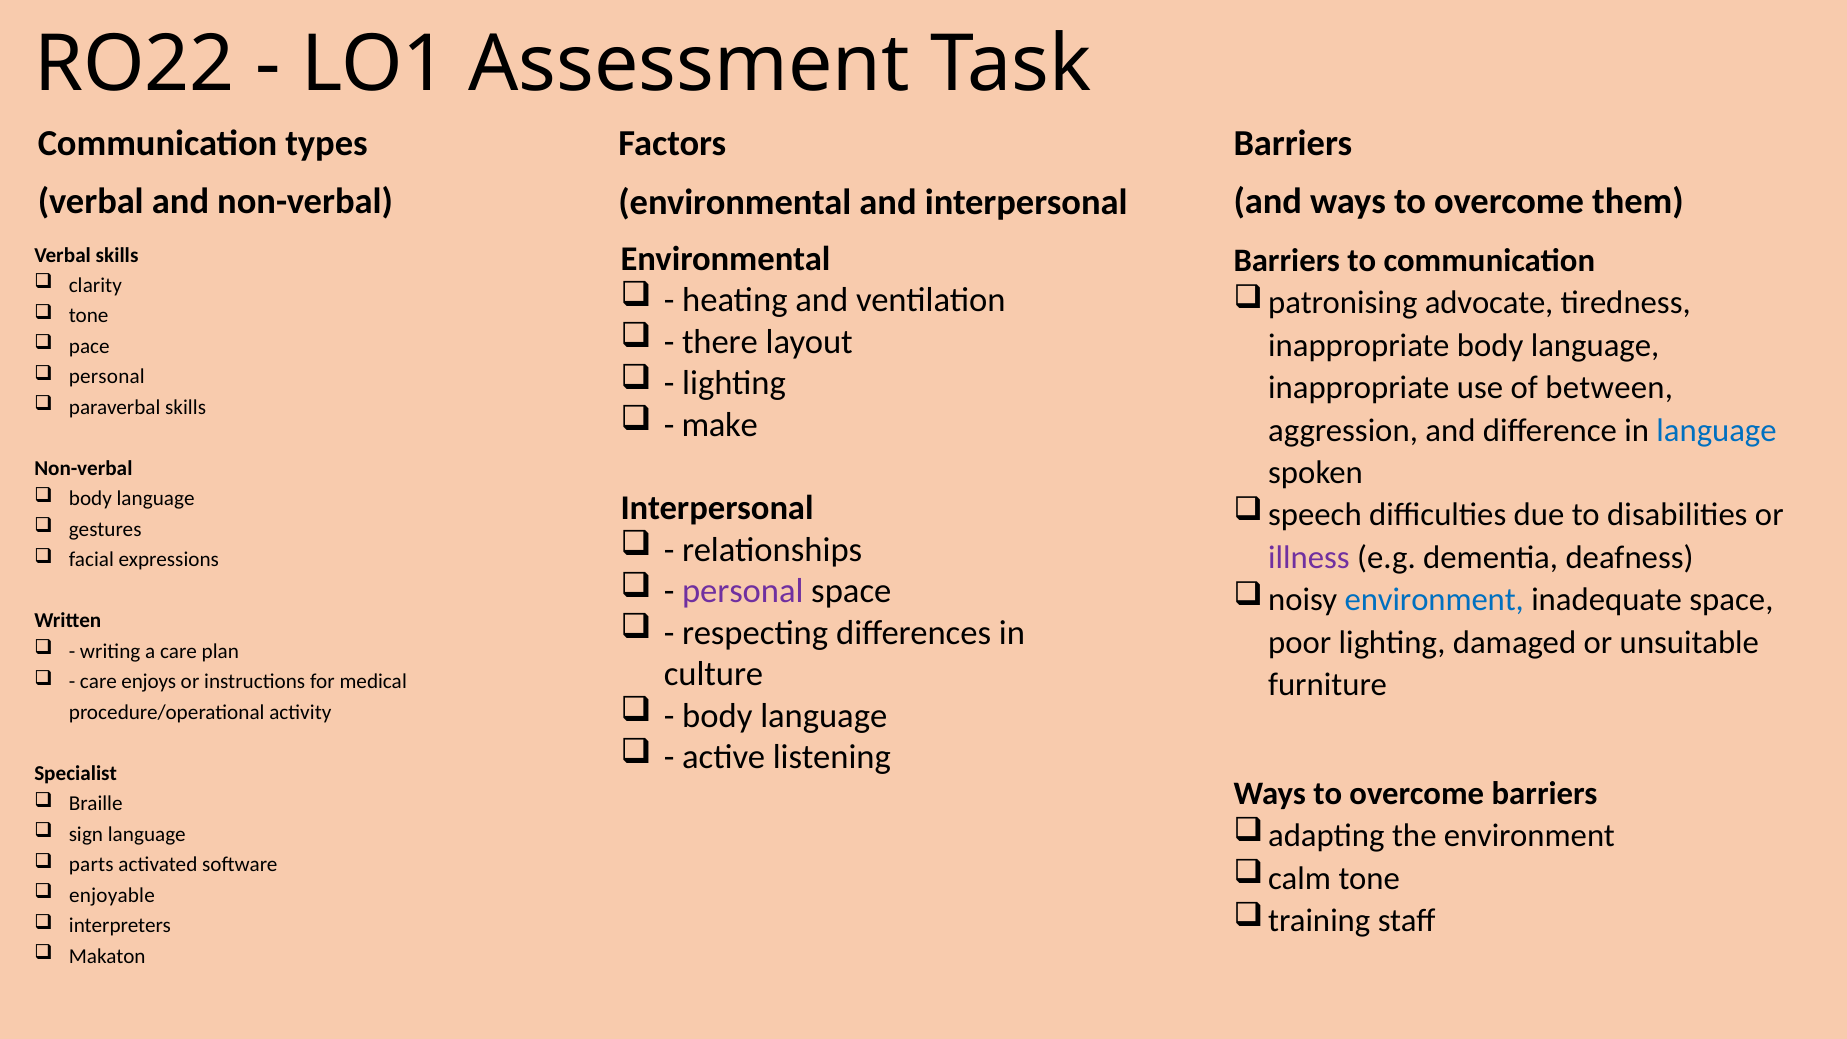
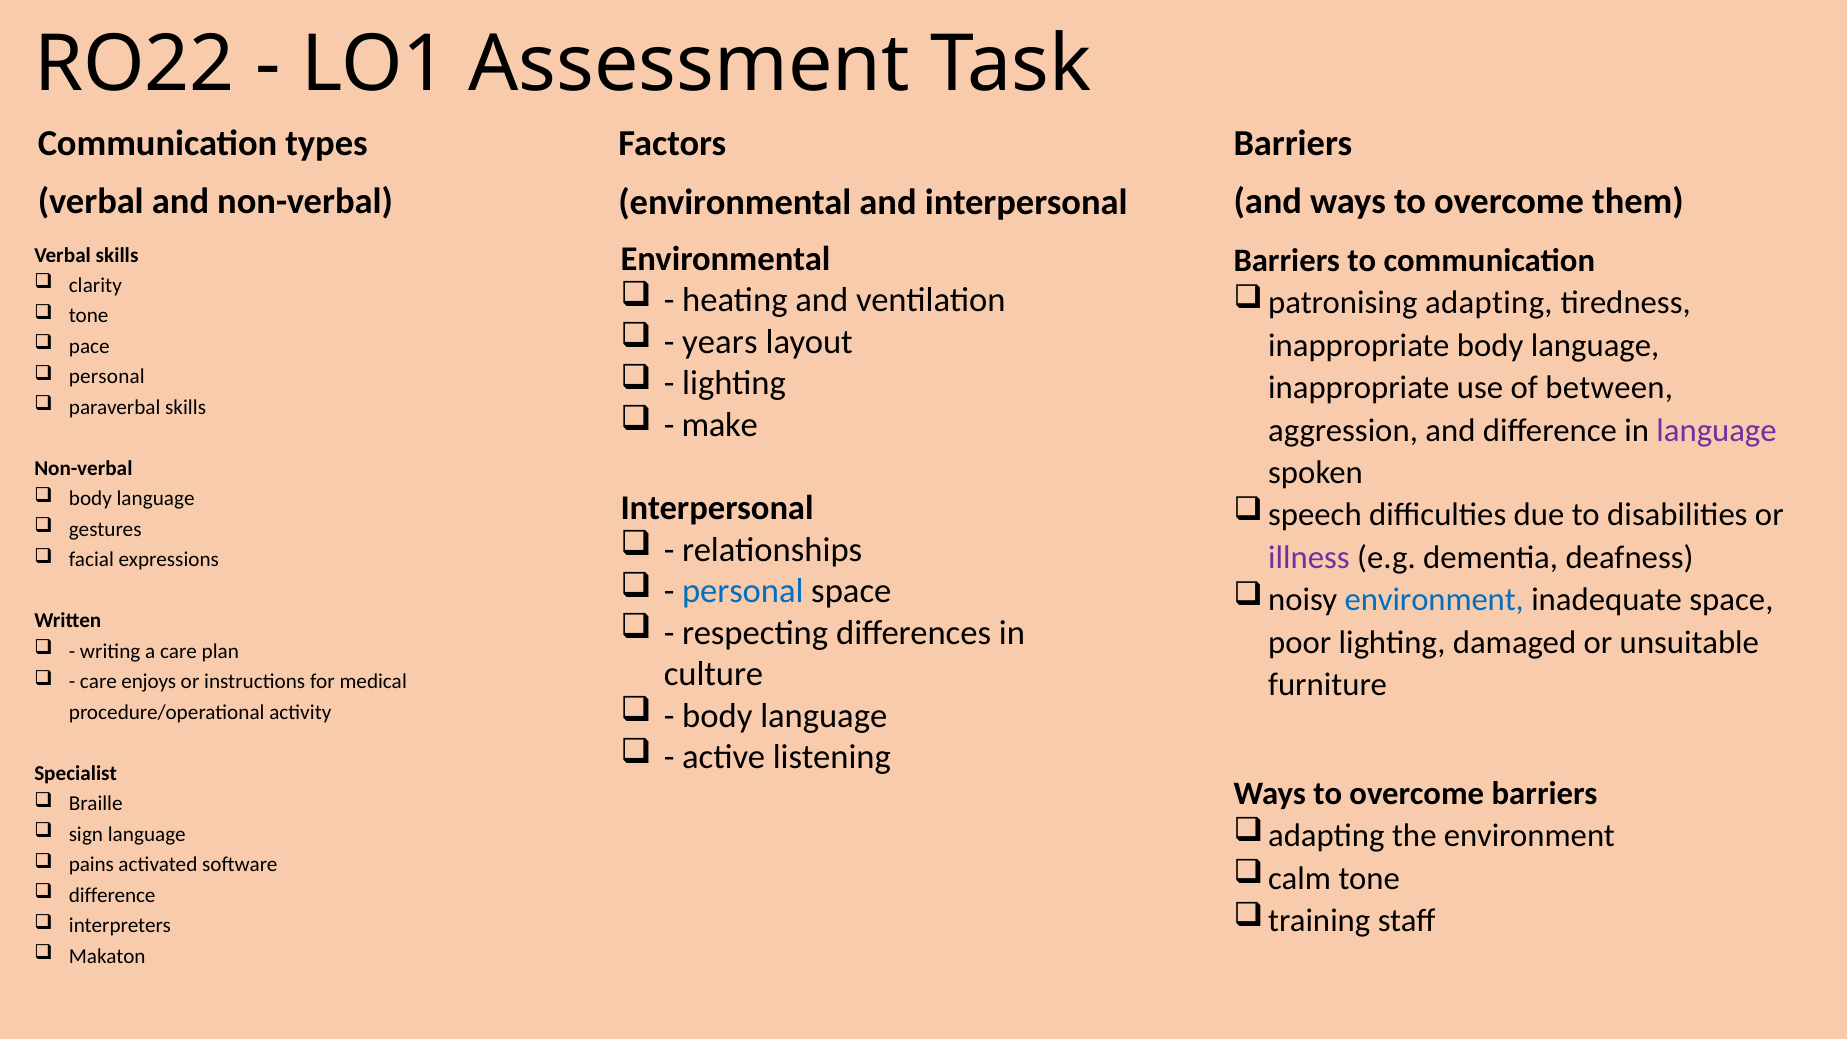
patronising advocate: advocate -> adapting
there: there -> years
language at (1717, 430) colour: blue -> purple
personal at (743, 591) colour: purple -> blue
parts: parts -> pains
enjoyable at (112, 895): enjoyable -> difference
